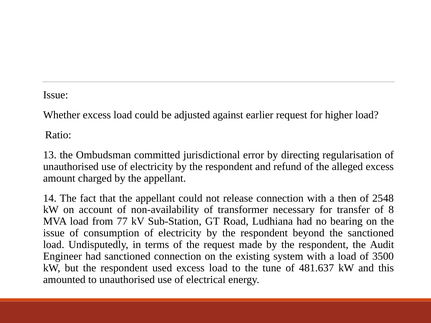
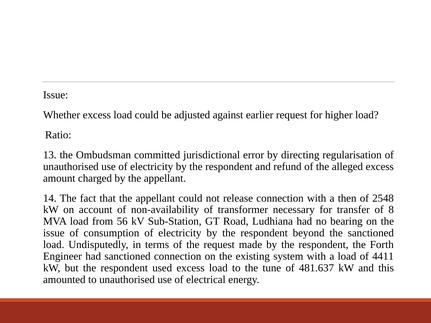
77: 77 -> 56
Audit: Audit -> Forth
3500: 3500 -> 4411
